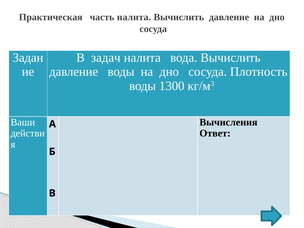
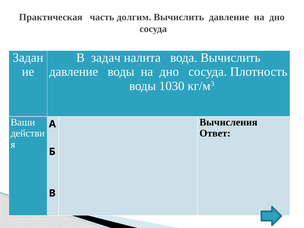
часть налита: налита -> долгим
1300: 1300 -> 1030
